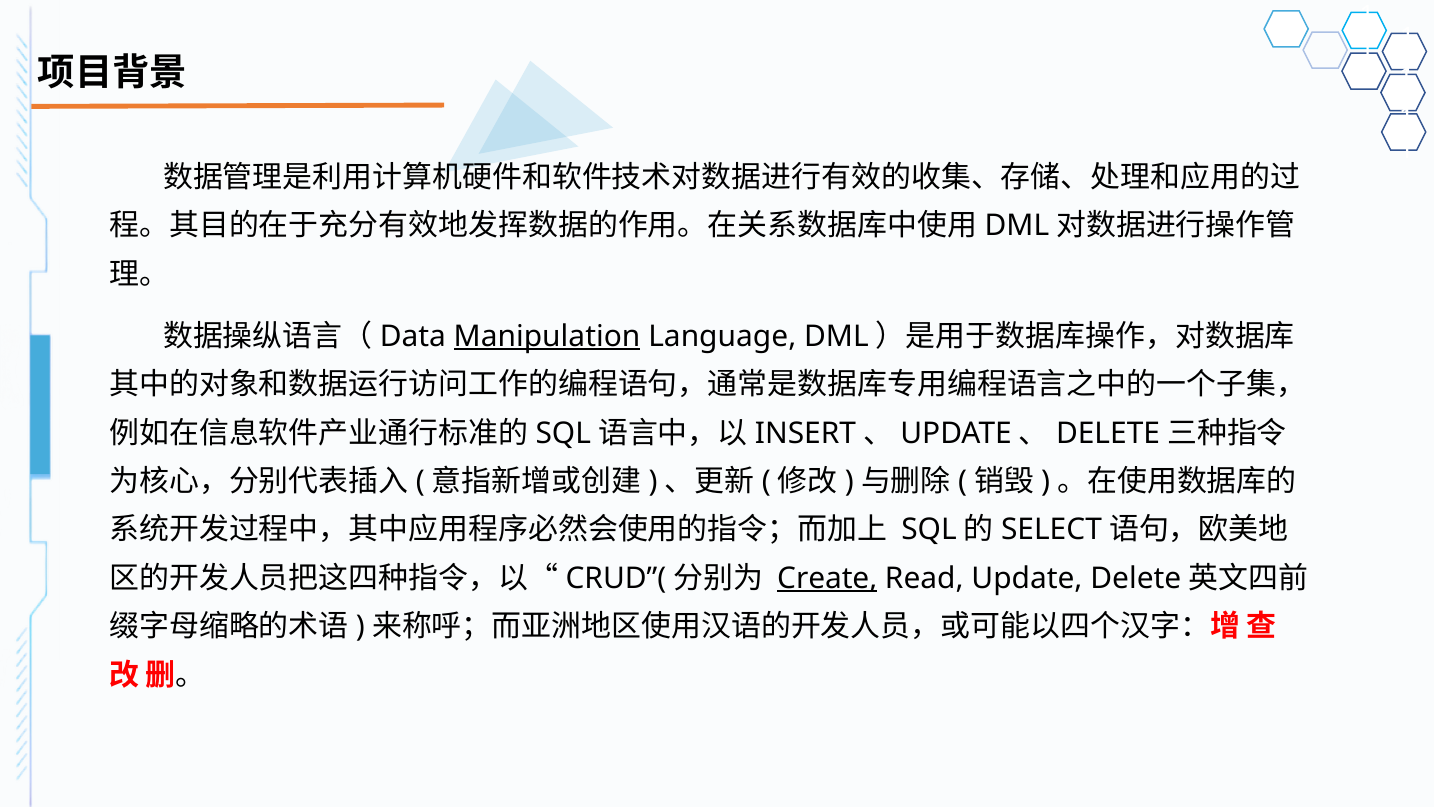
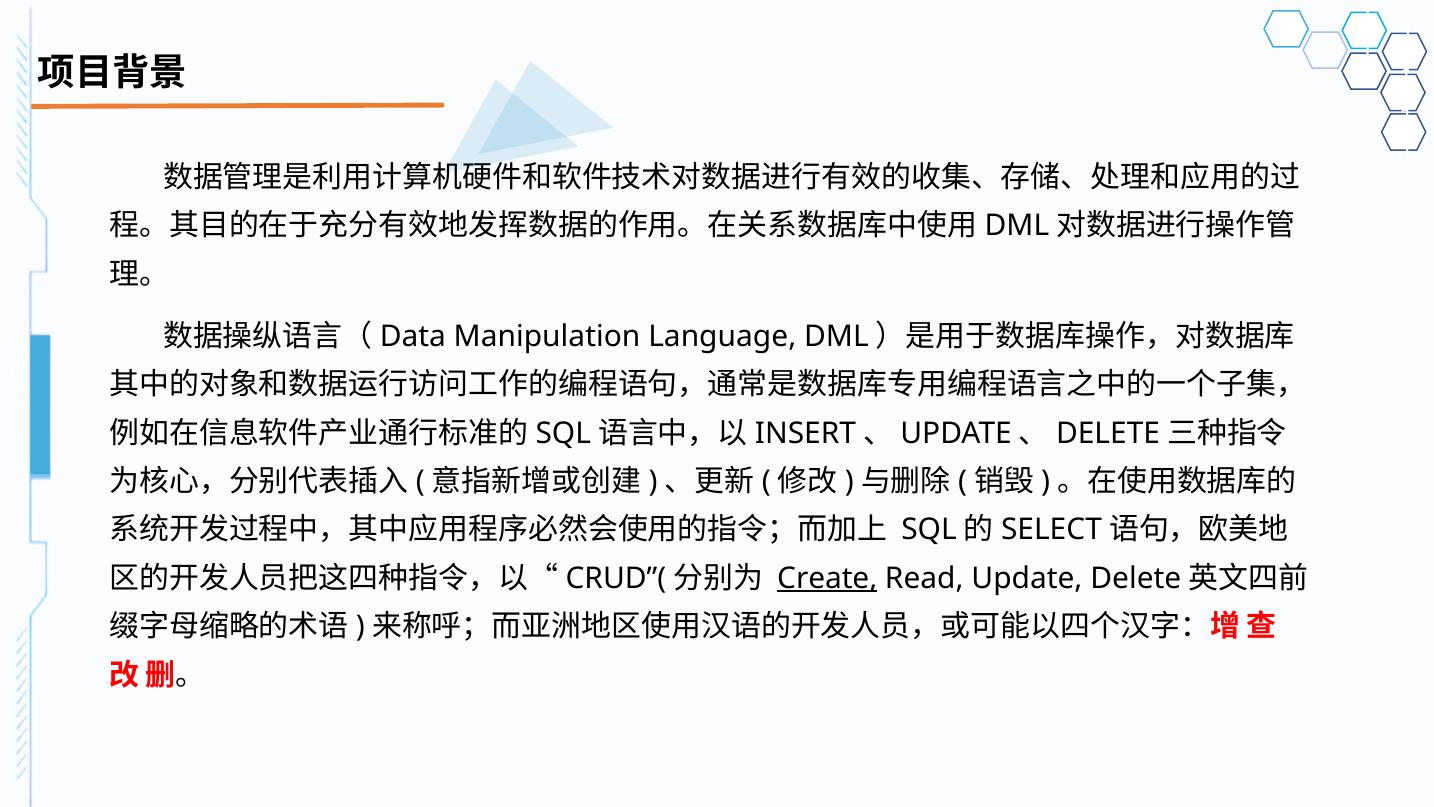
Manipulation underline: present -> none
